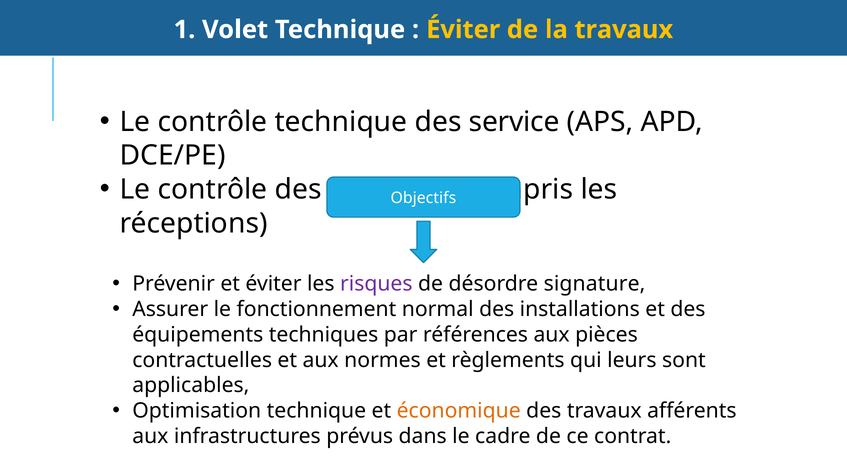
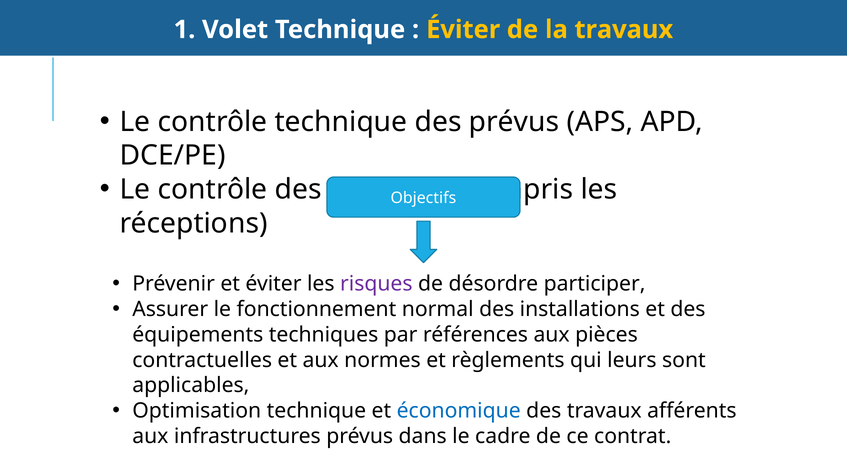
des service: service -> prévus
signature: signature -> participer
économique colour: orange -> blue
